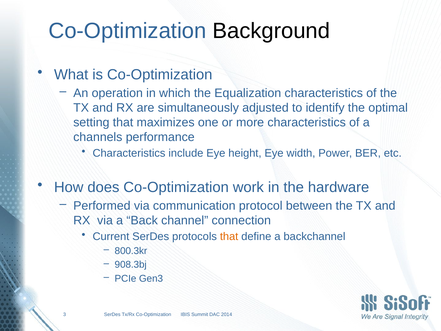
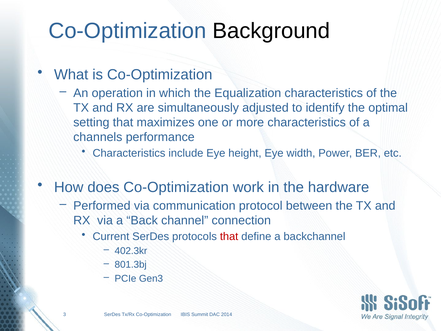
that at (229, 236) colour: orange -> red
800.3kr: 800.3kr -> 402.3kr
908.3bj: 908.3bj -> 801.3bj
